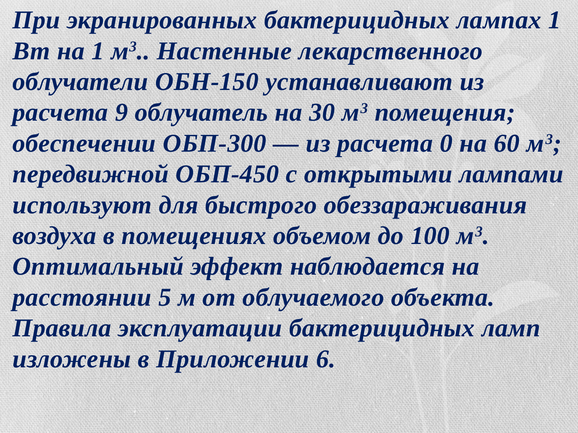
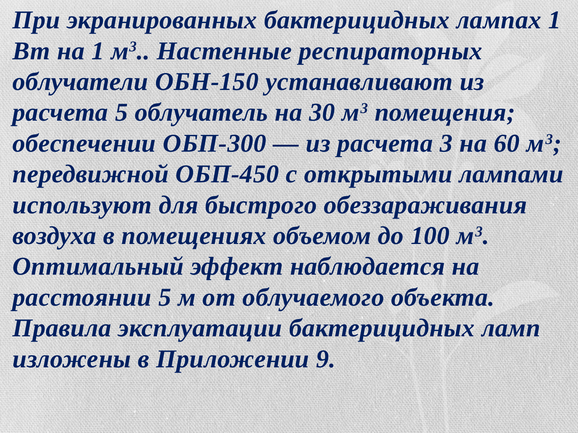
лекарственного: лекарственного -> респираторных
расчета 9: 9 -> 5
0: 0 -> 3
6: 6 -> 9
